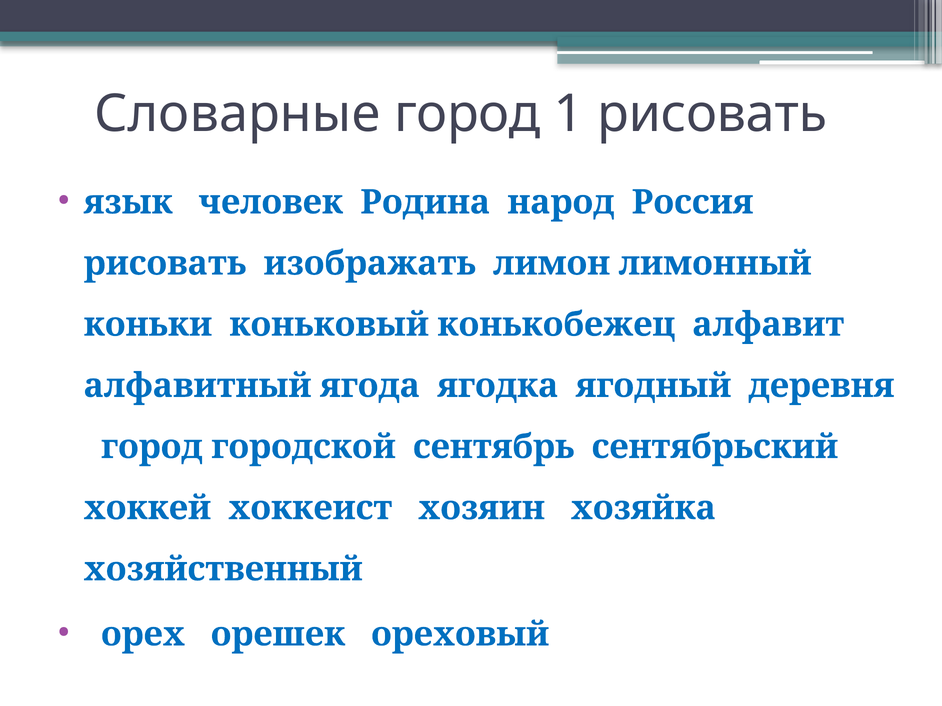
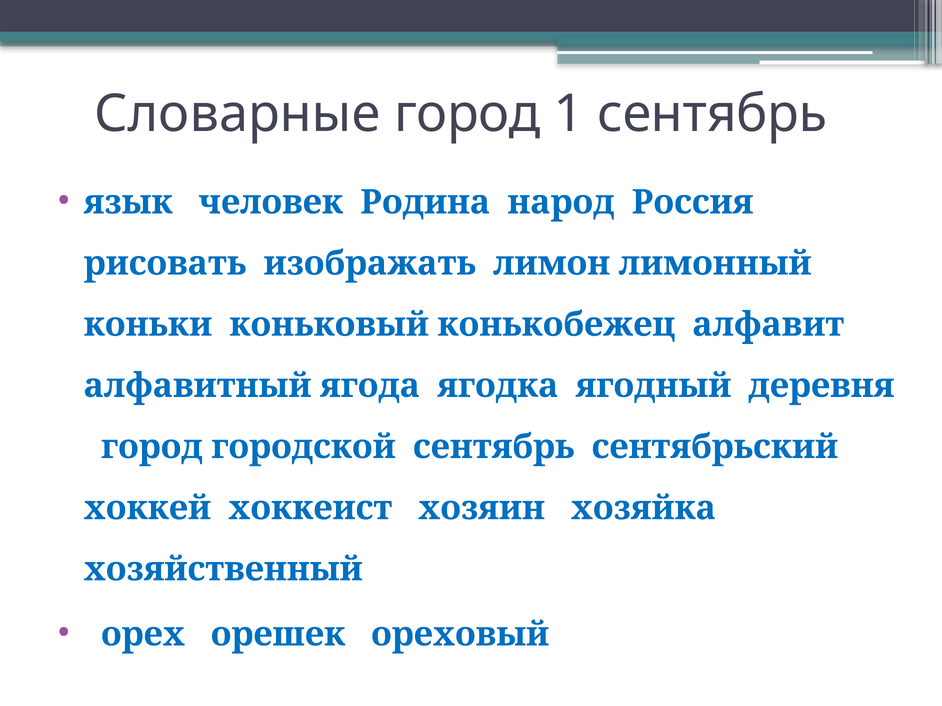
1 рисовать: рисовать -> сентябрь
